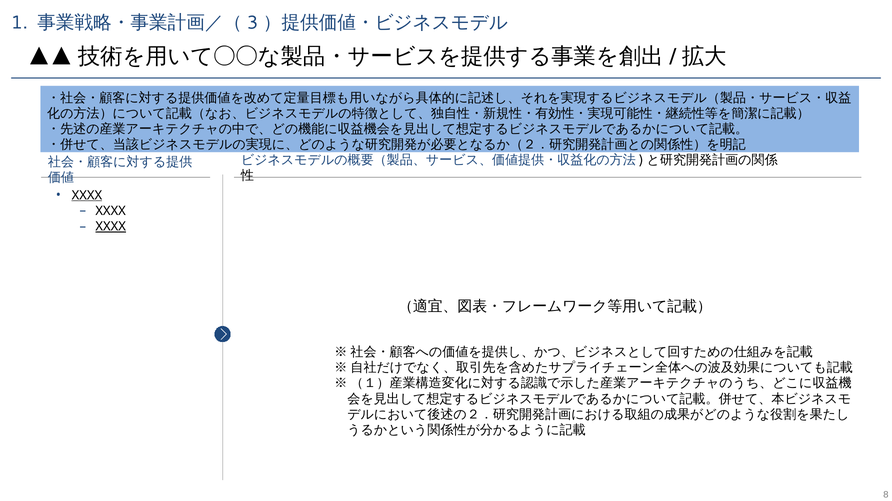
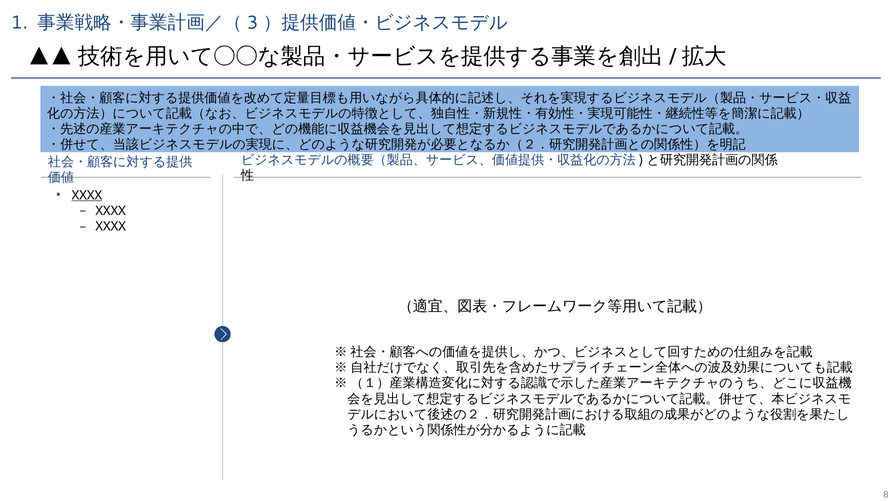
XXXX at (111, 227) underline: present -> none
